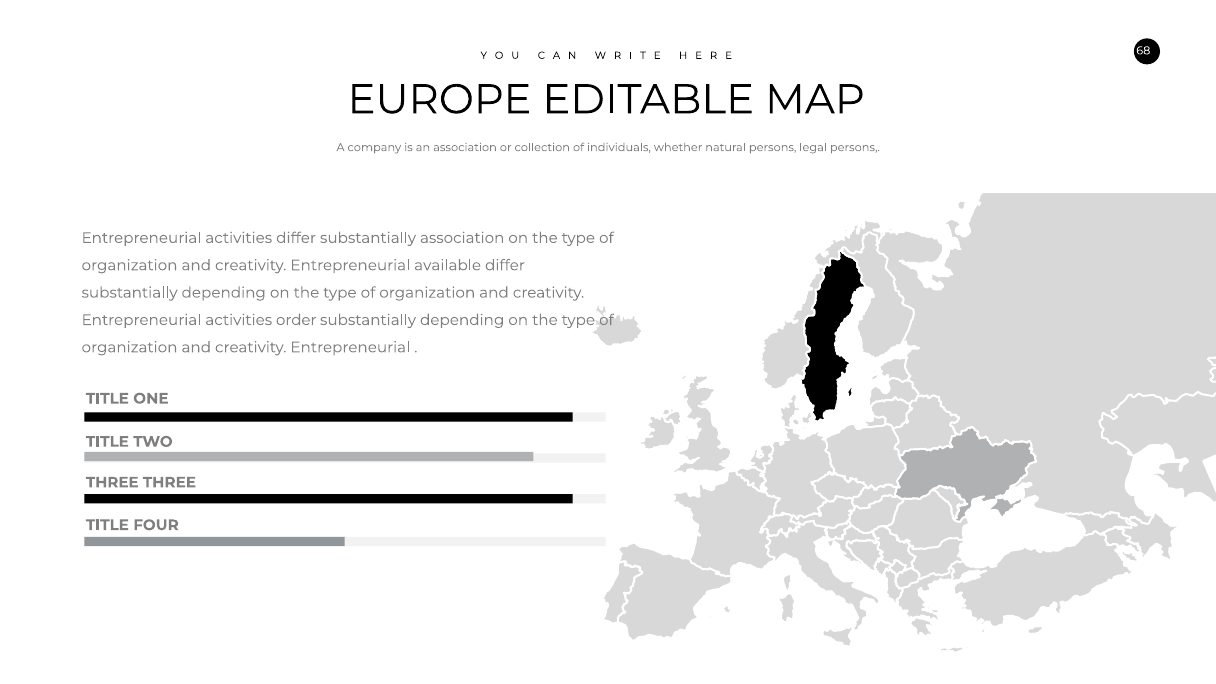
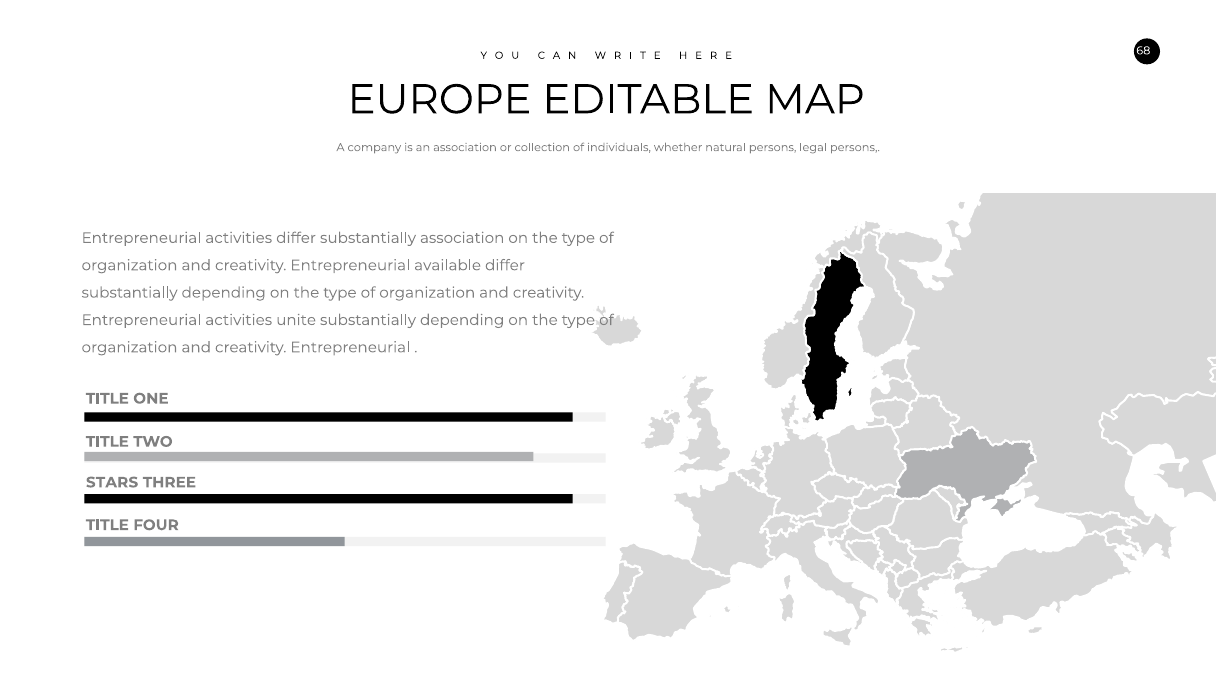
order: order -> unite
THREE at (112, 483): THREE -> STARS
